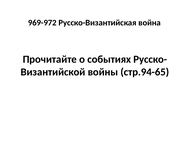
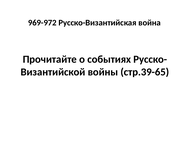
стр.94-65: стр.94-65 -> стр.39-65
